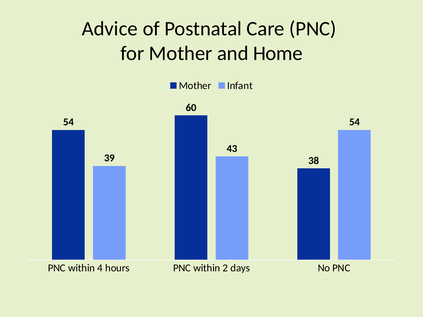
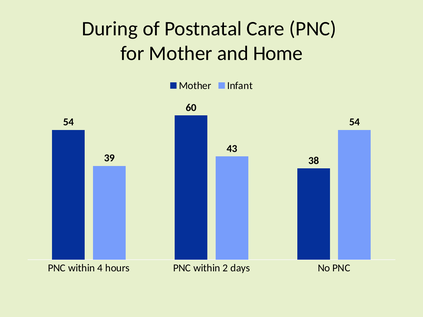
Advice: Advice -> During
